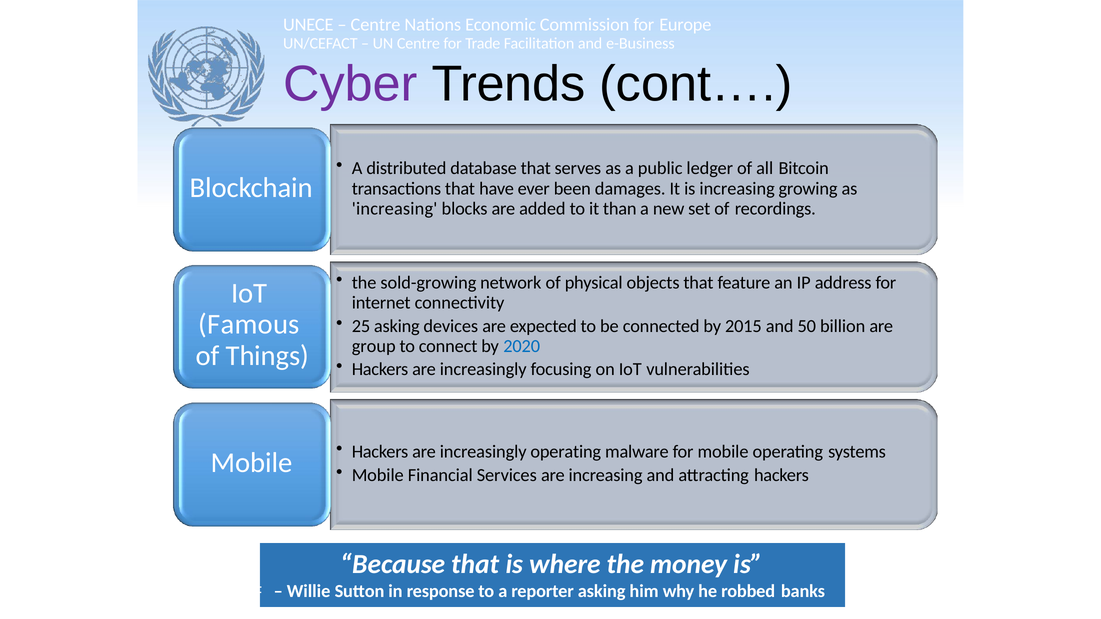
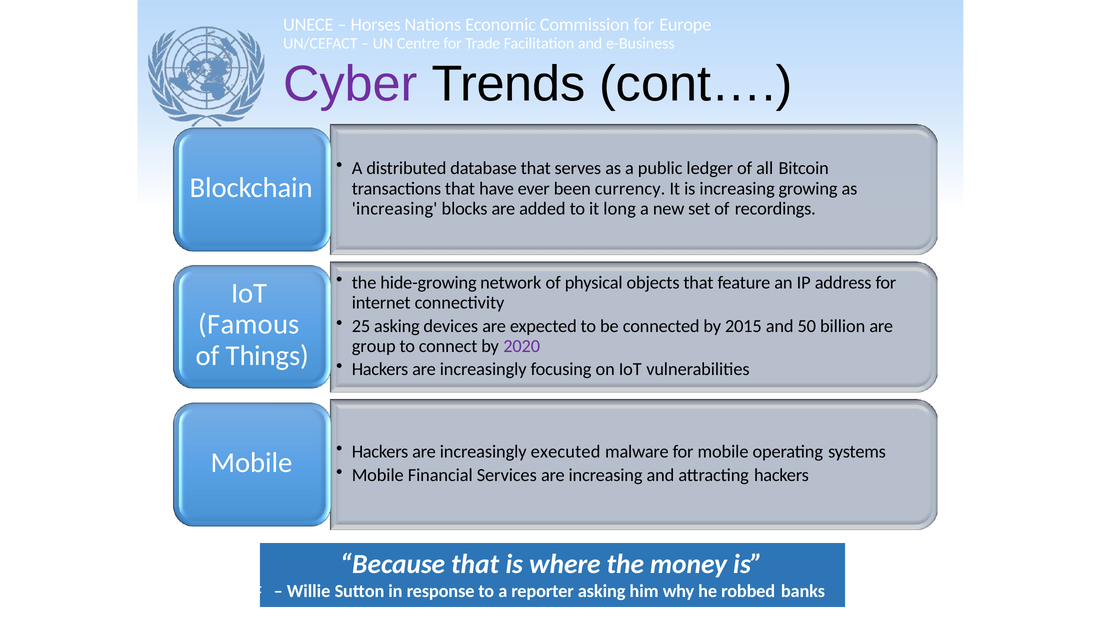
Centre at (376, 25): Centre -> Horses
damages: damages -> currency
than: than -> long
sold-growing: sold-growing -> hide-growing
2020 colour: blue -> purple
increasingly operating: operating -> executed
